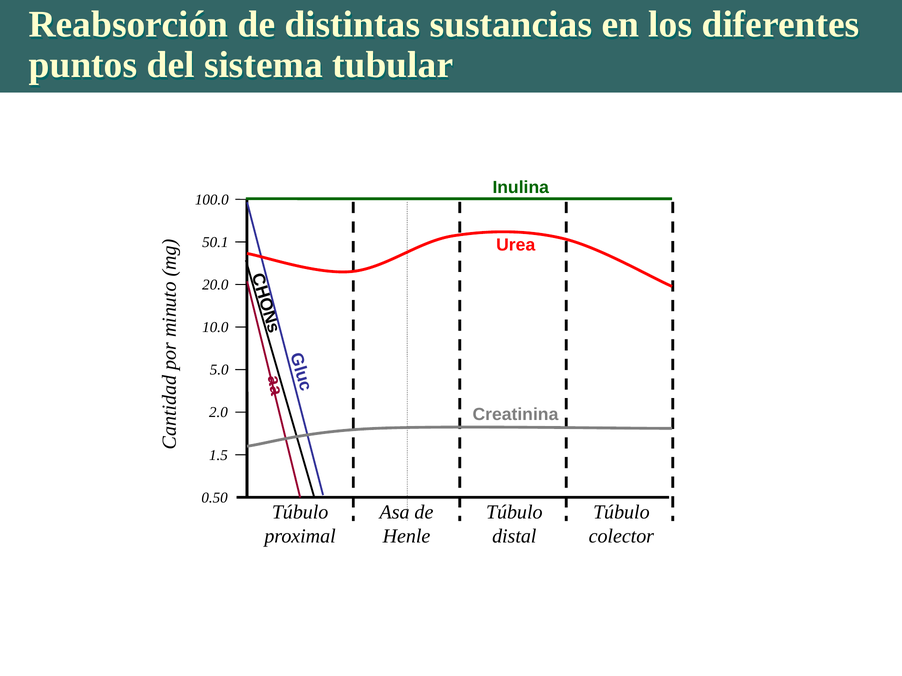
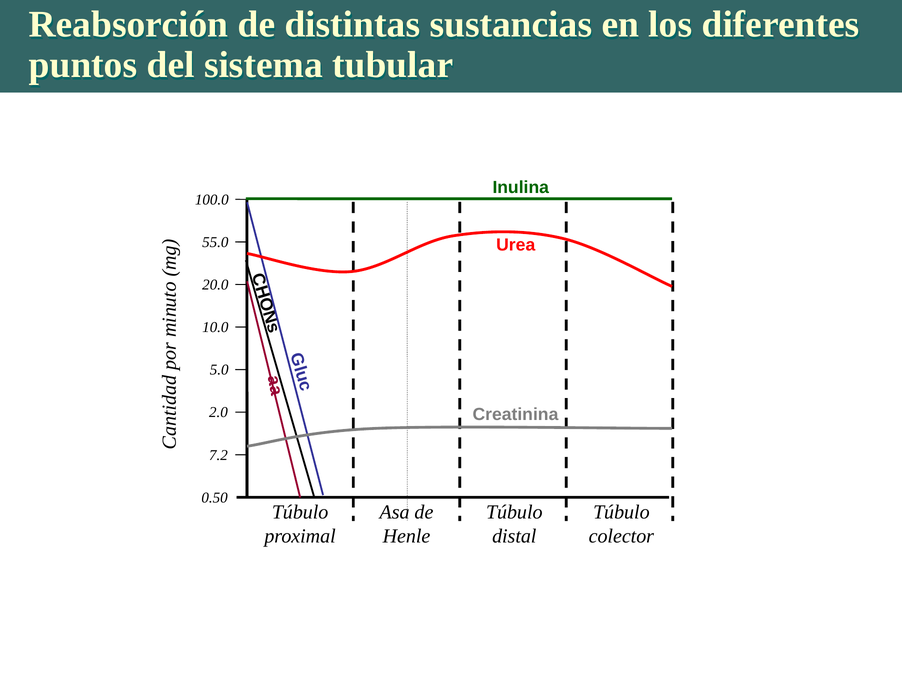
50.1: 50.1 -> 55.0
1.5: 1.5 -> 7.2
